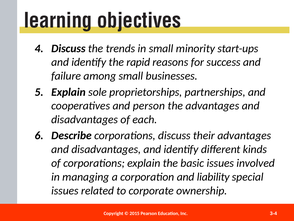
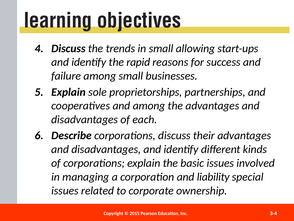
minority: minority -> allowing
and person: person -> among
